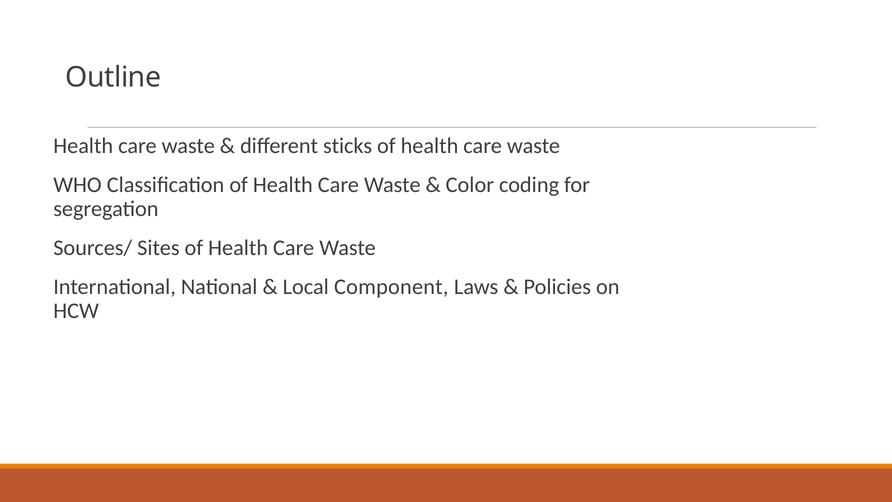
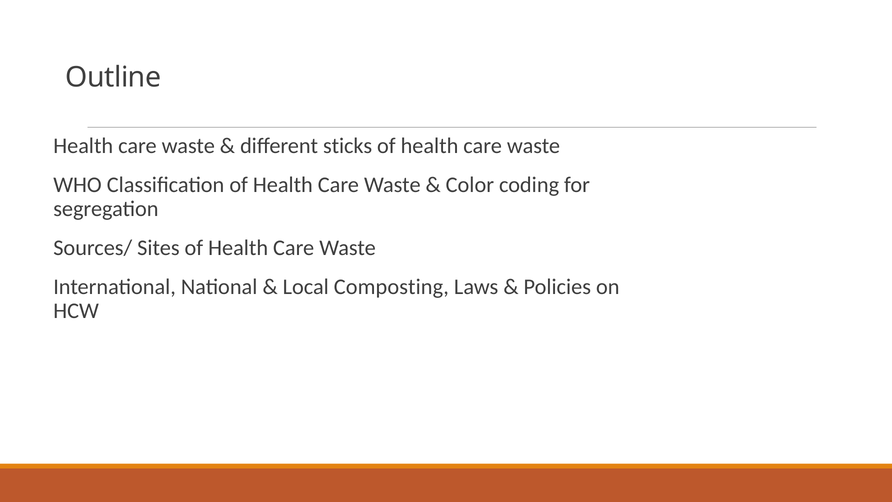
Component: Component -> Composting
